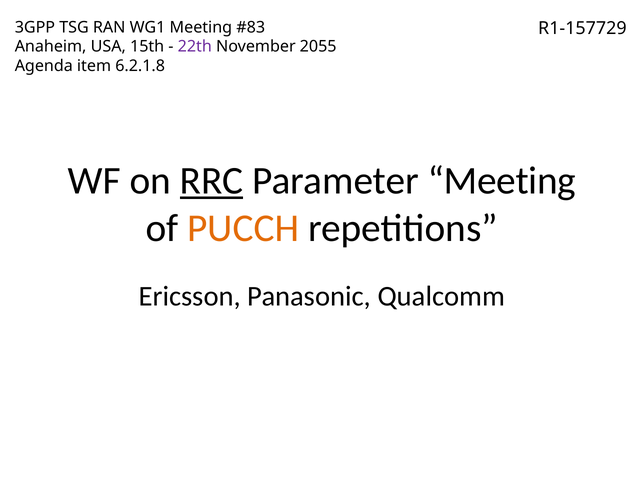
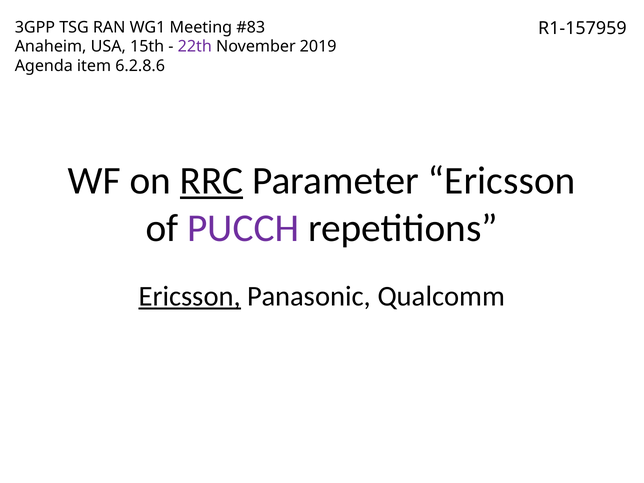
R1-157729: R1-157729 -> R1-157959
2055: 2055 -> 2019
6.2.1.8: 6.2.1.8 -> 6.2.8.6
Parameter Meeting: Meeting -> Ericsson
PUCCH colour: orange -> purple
Ericsson at (190, 296) underline: none -> present
